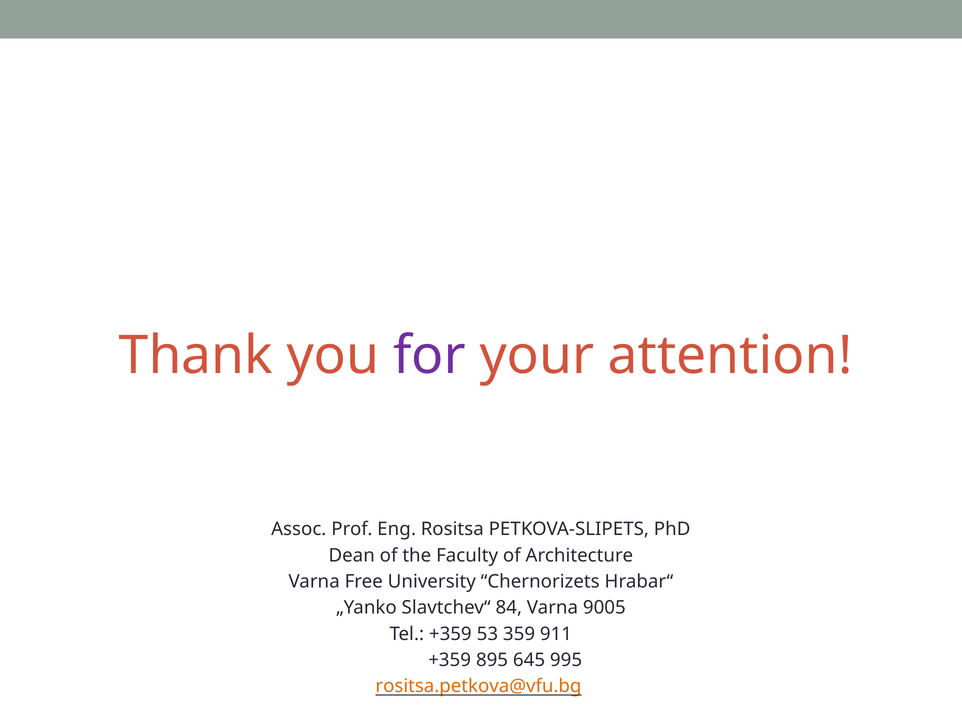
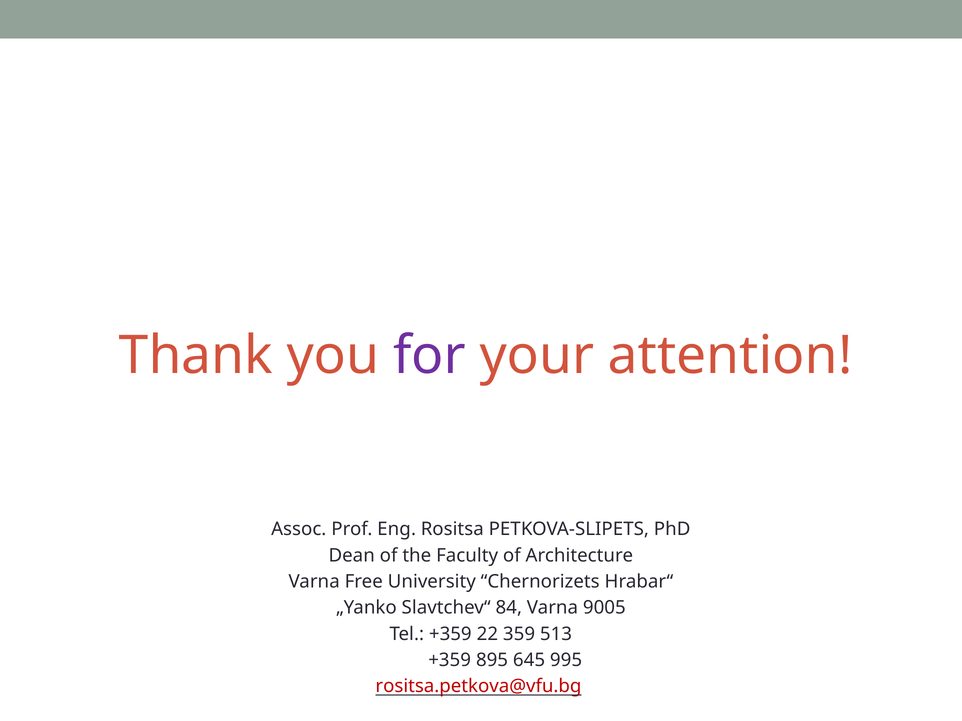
53: 53 -> 22
911: 911 -> 513
rositsa.petkova@vfu.bg colour: orange -> red
